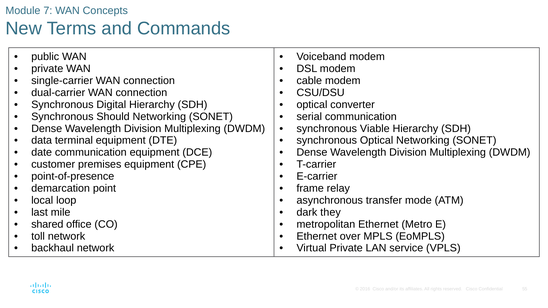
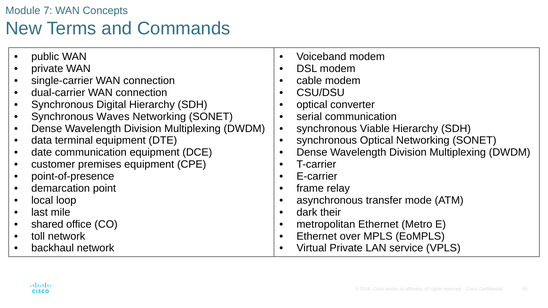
Should: Should -> Waves
they: they -> their
